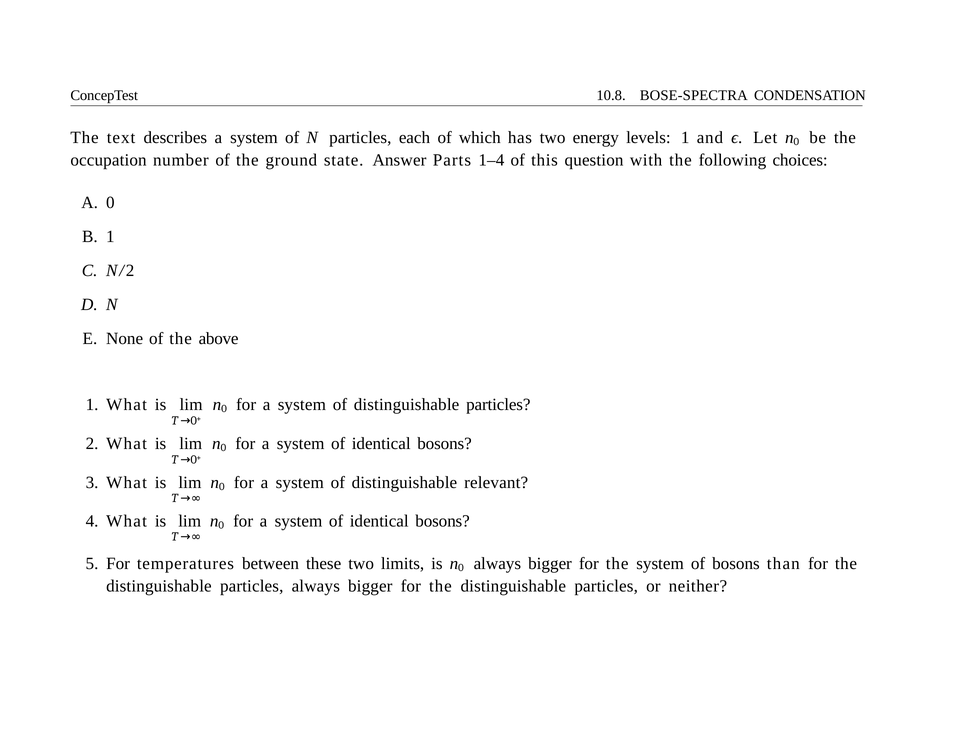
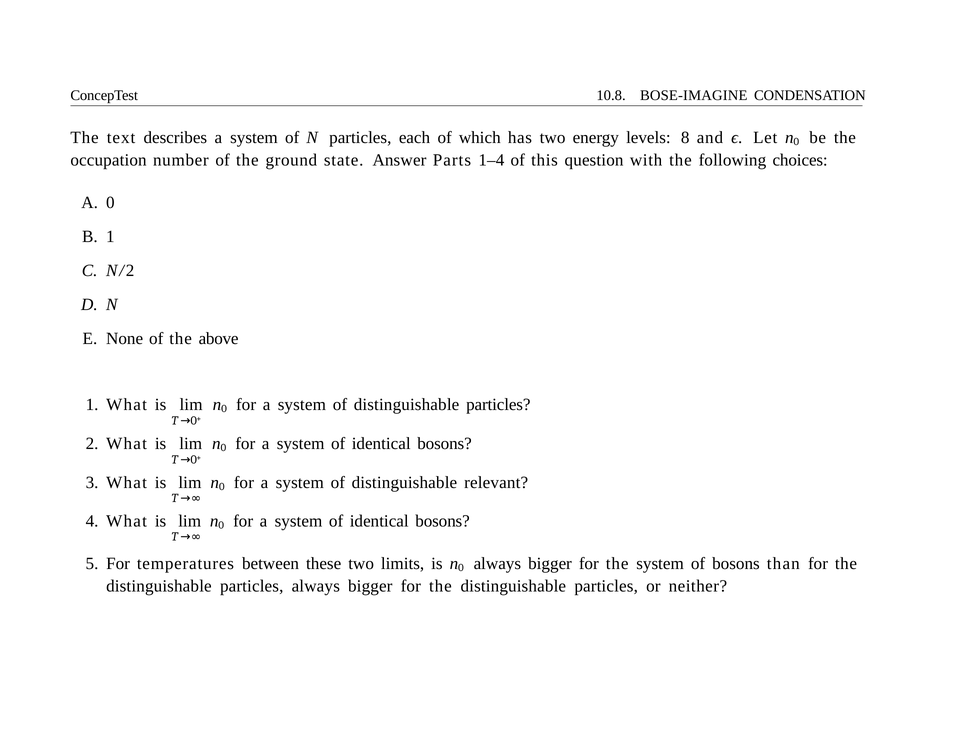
BOSE-SPECTRA: BOSE-SPECTRA -> BOSE-IMAGINE
levels 1: 1 -> 8
